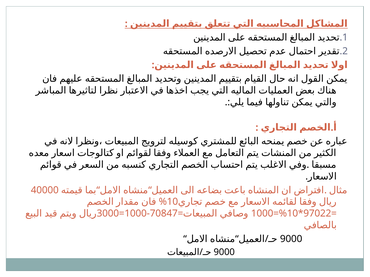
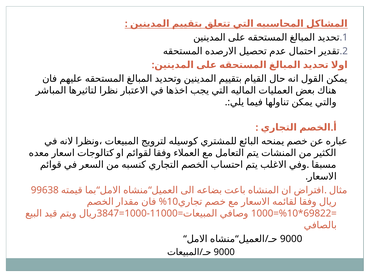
40000: 40000 -> 99638
3000: 3000 -> 3847
70847: 70847 -> 11000
97022: 97022 -> 69822
